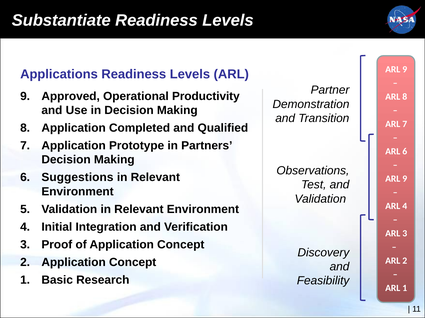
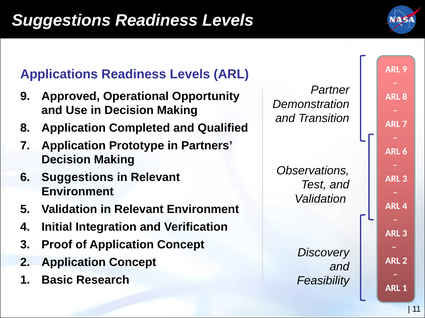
Substantiate at (61, 21): Substantiate -> Suggestions
Productivity: Productivity -> Opportunity
9 at (405, 179): 9 -> 3
